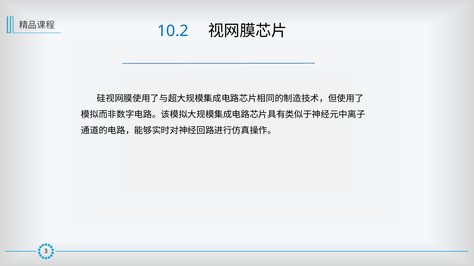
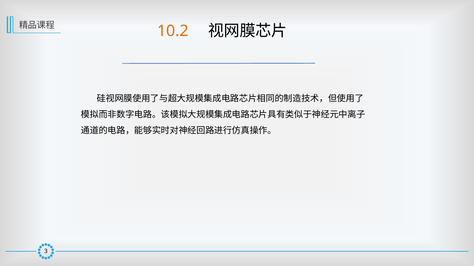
10.2 colour: blue -> orange
